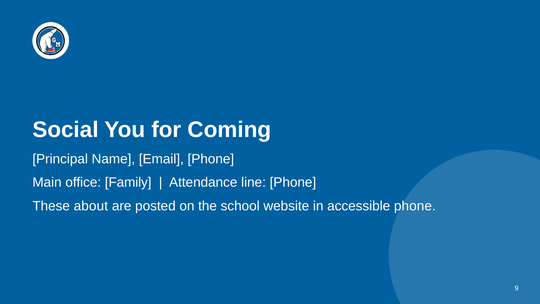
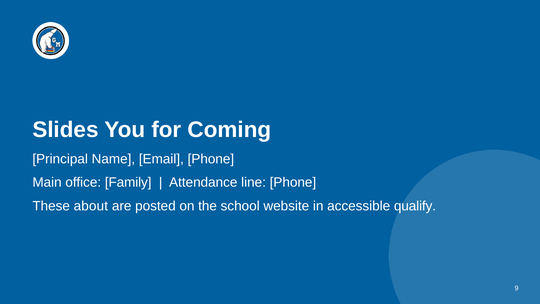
Social: Social -> Slides
accessible phone: phone -> qualify
